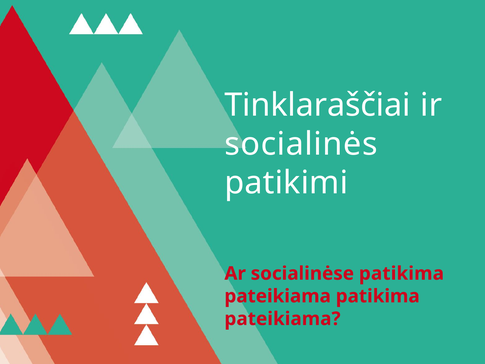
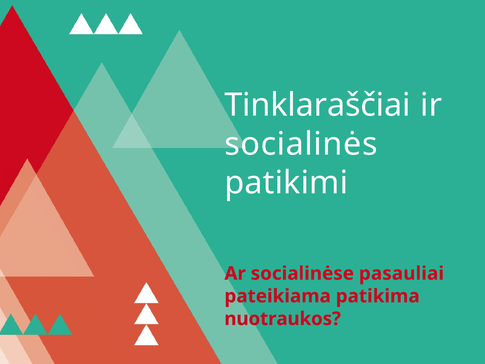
socialinėse patikima: patikima -> pasauliai
pateikiama at (282, 319): pateikiama -> nuotraukos
